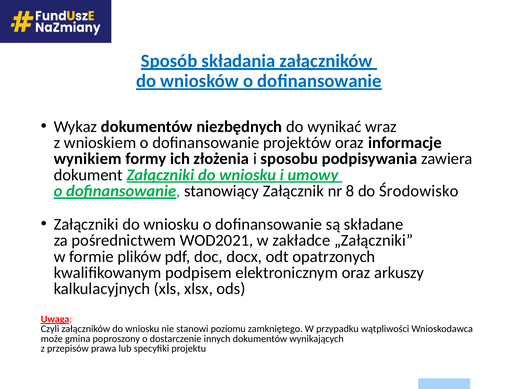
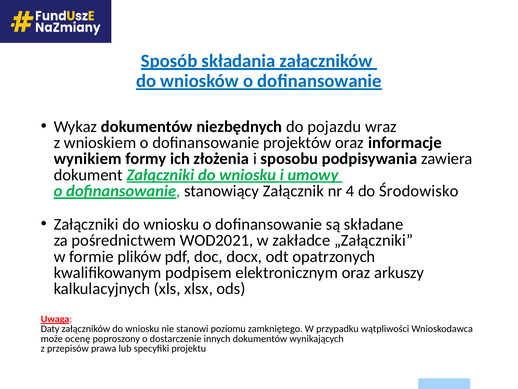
wynikać: wynikać -> pojazdu
8: 8 -> 4
Czyli: Czyli -> Daty
gmina: gmina -> ocenę
